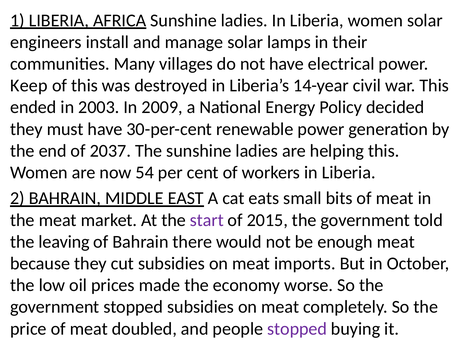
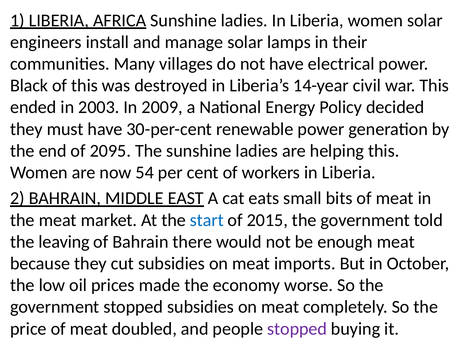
Keep: Keep -> Black
2037: 2037 -> 2095
start colour: purple -> blue
